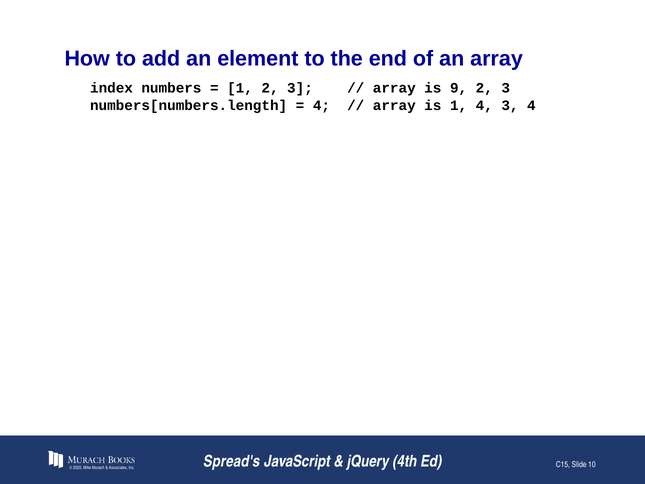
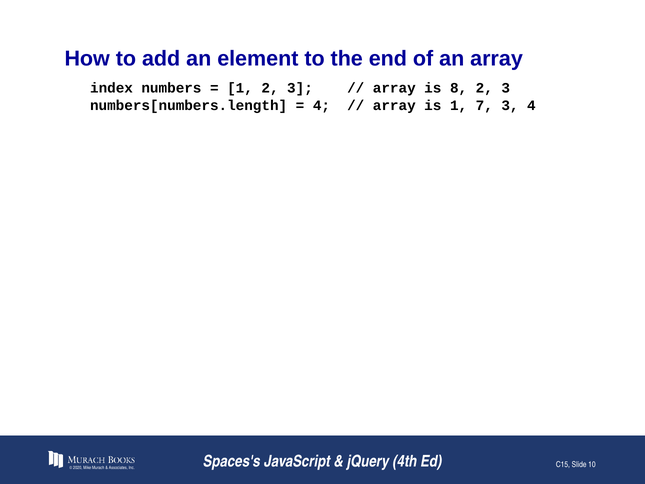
9: 9 -> 8
1 4: 4 -> 7
Spread's: Spread's -> Spaces's
